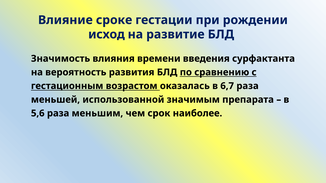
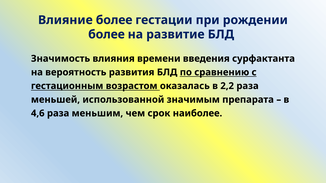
Влияние сроке: сроке -> более
исход at (106, 34): исход -> более
6,7: 6,7 -> 2,2
5,6: 5,6 -> 4,6
